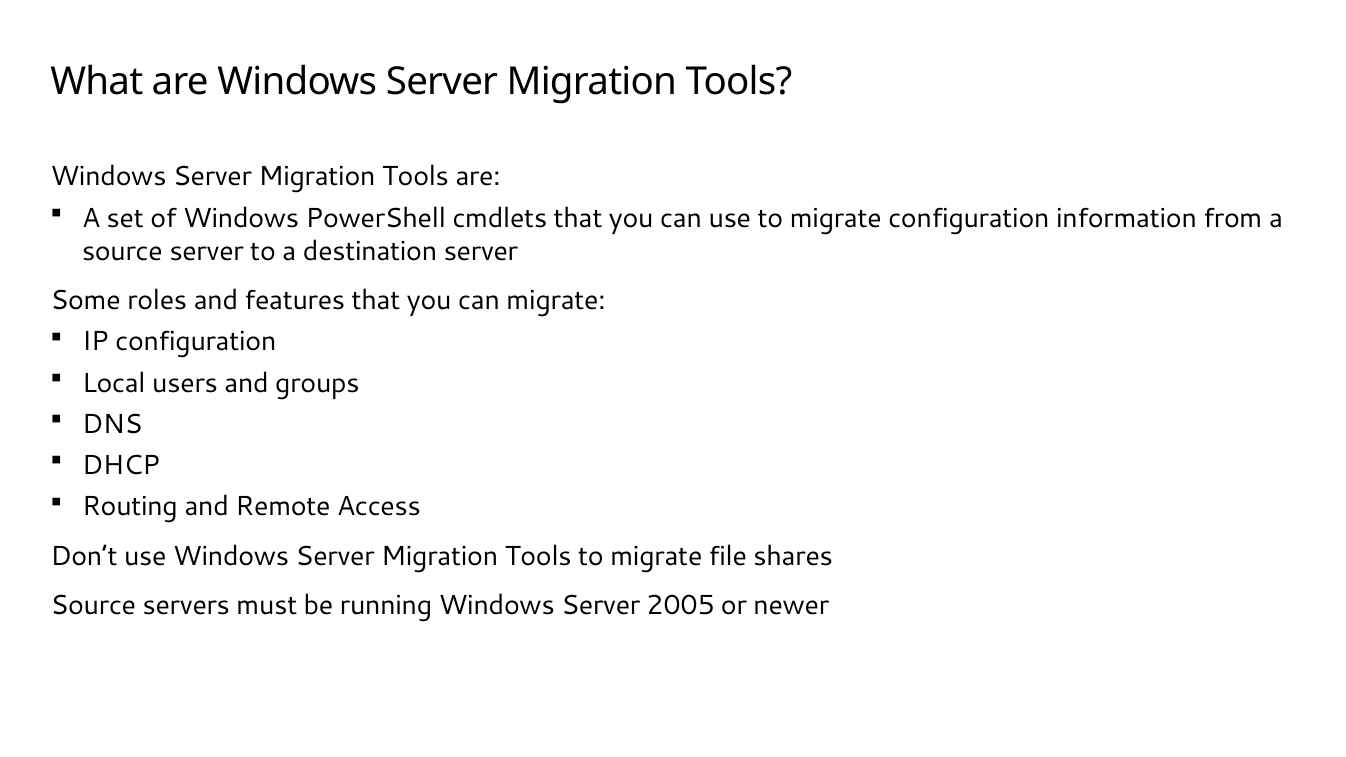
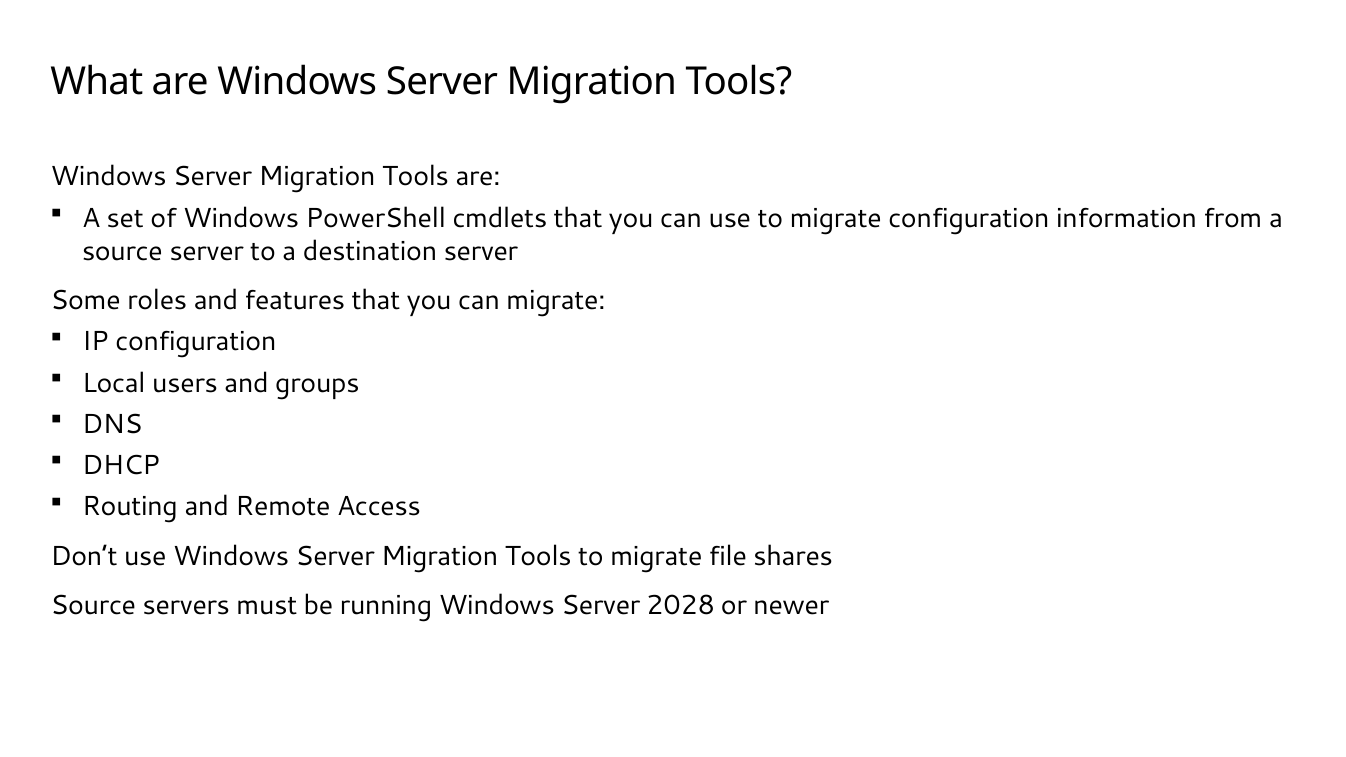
2005: 2005 -> 2028
